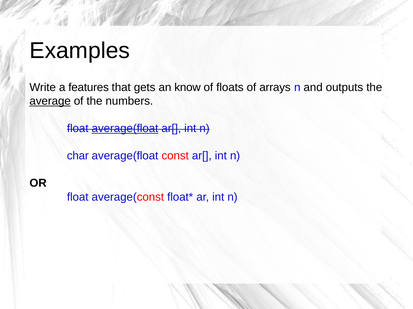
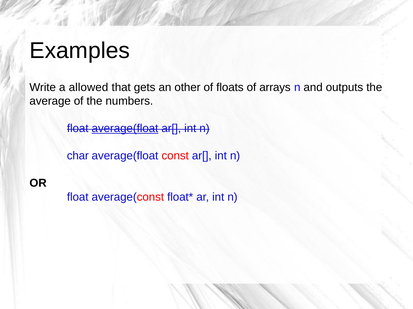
features: features -> allowed
know: know -> other
average underline: present -> none
